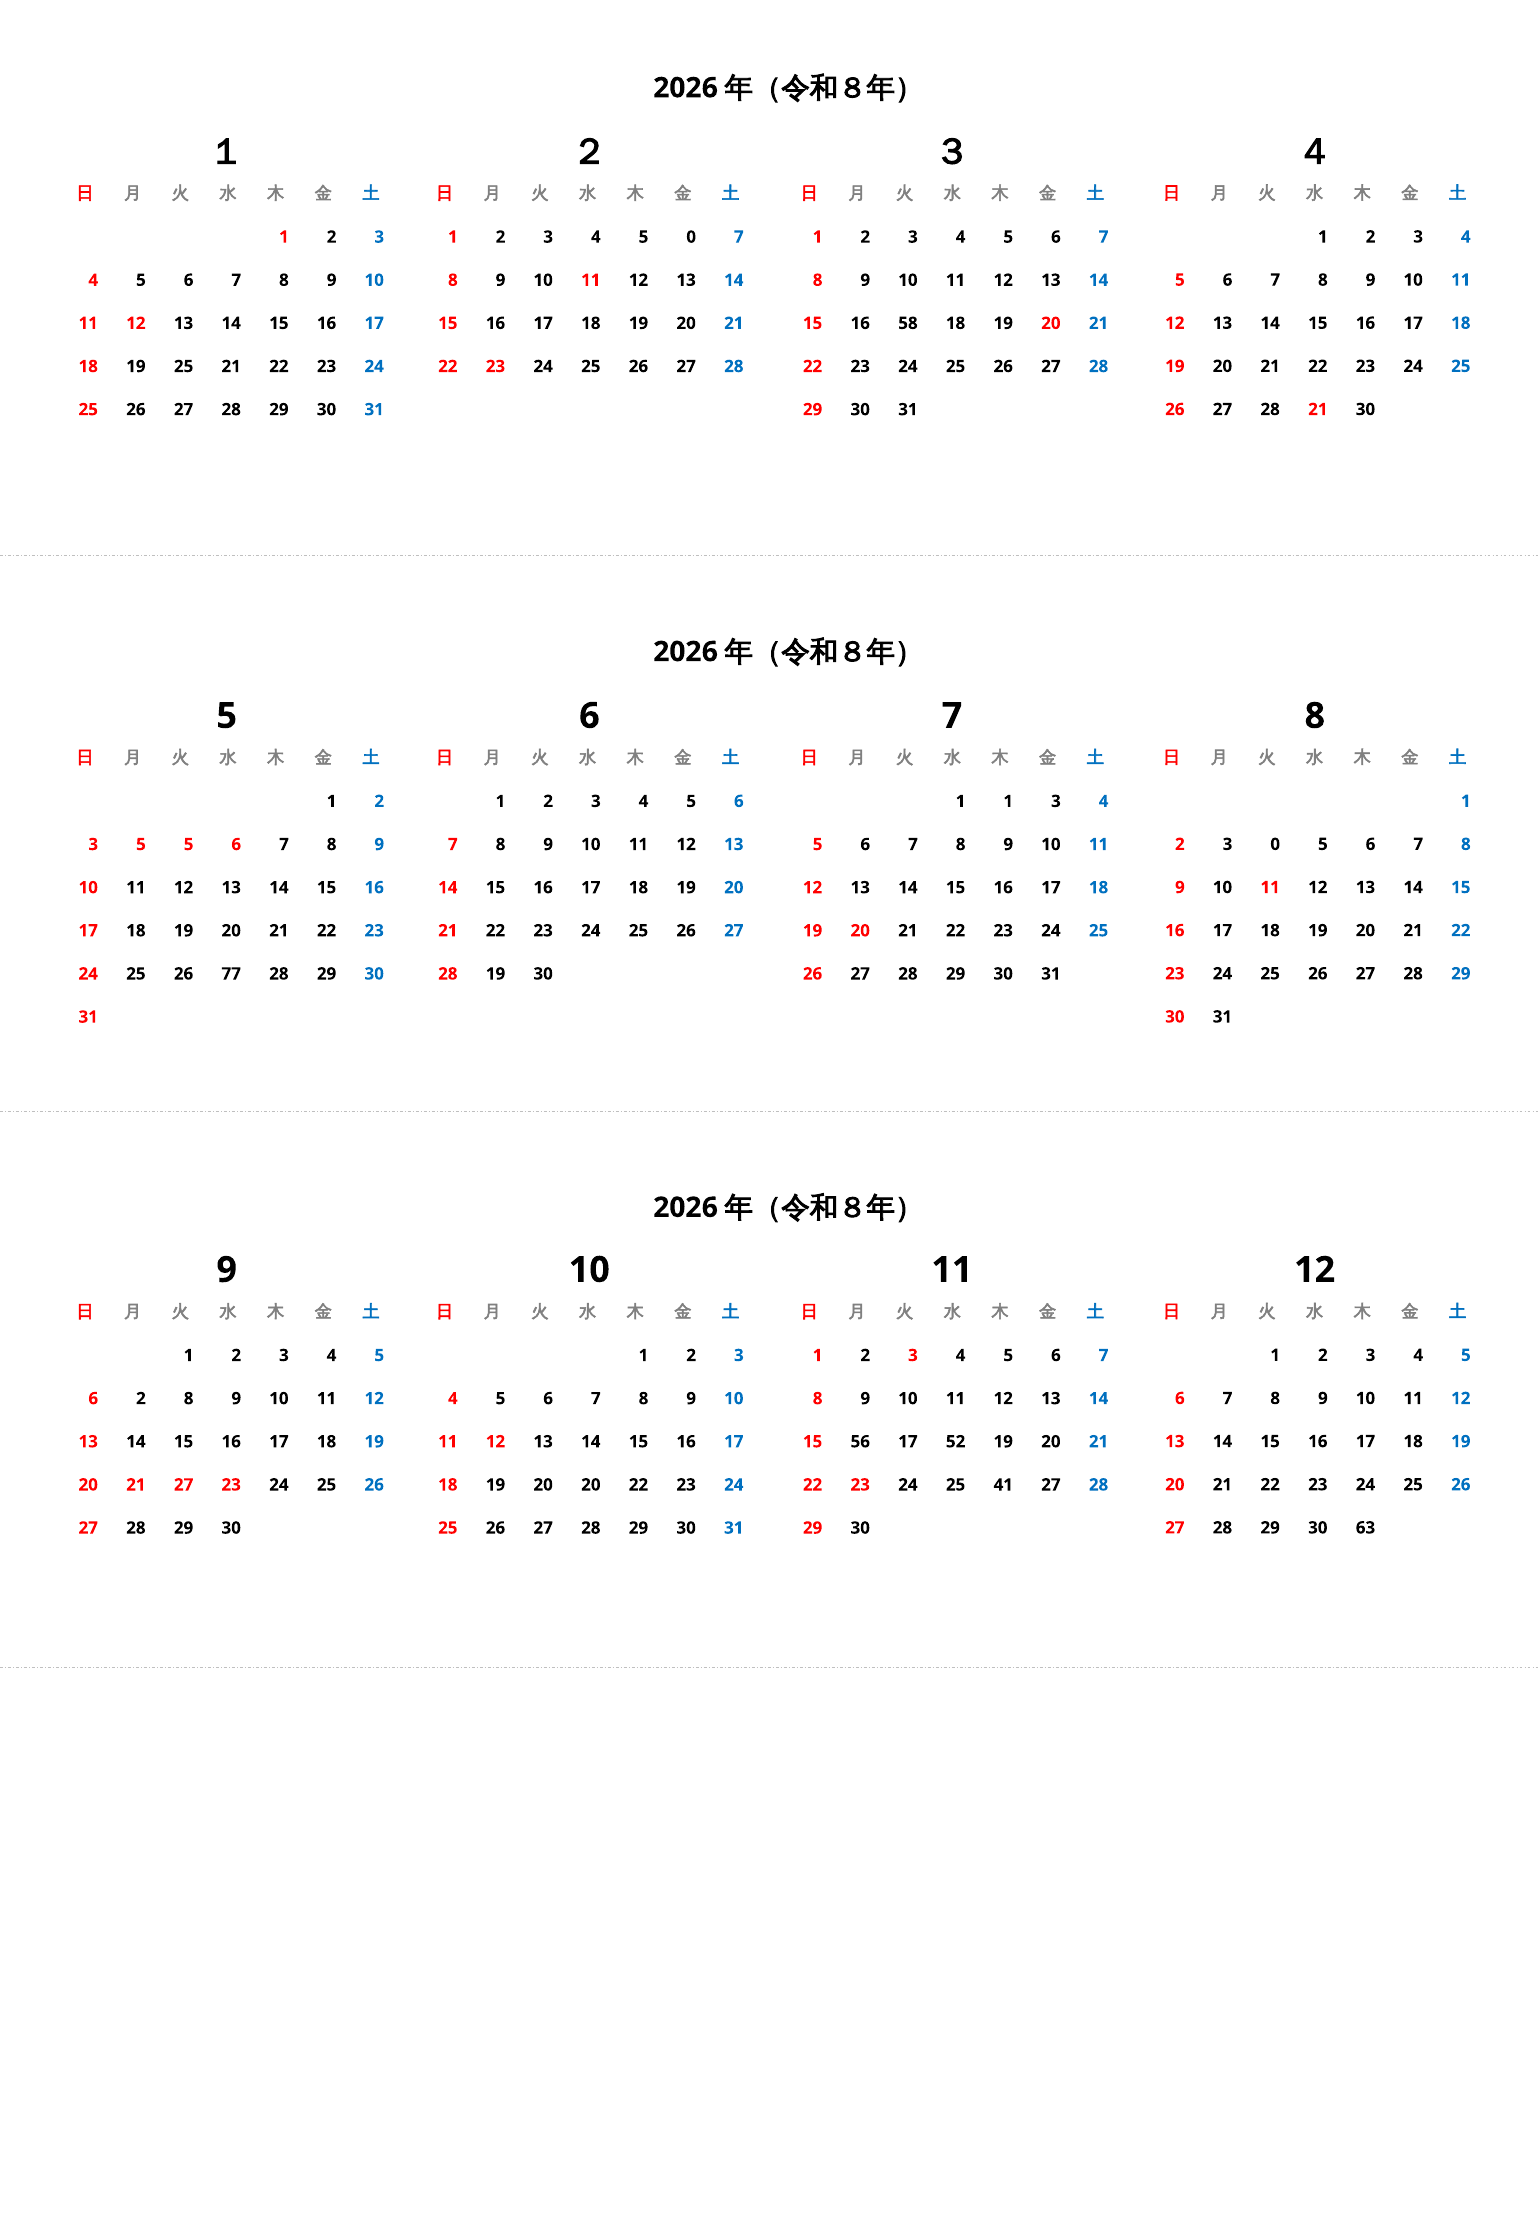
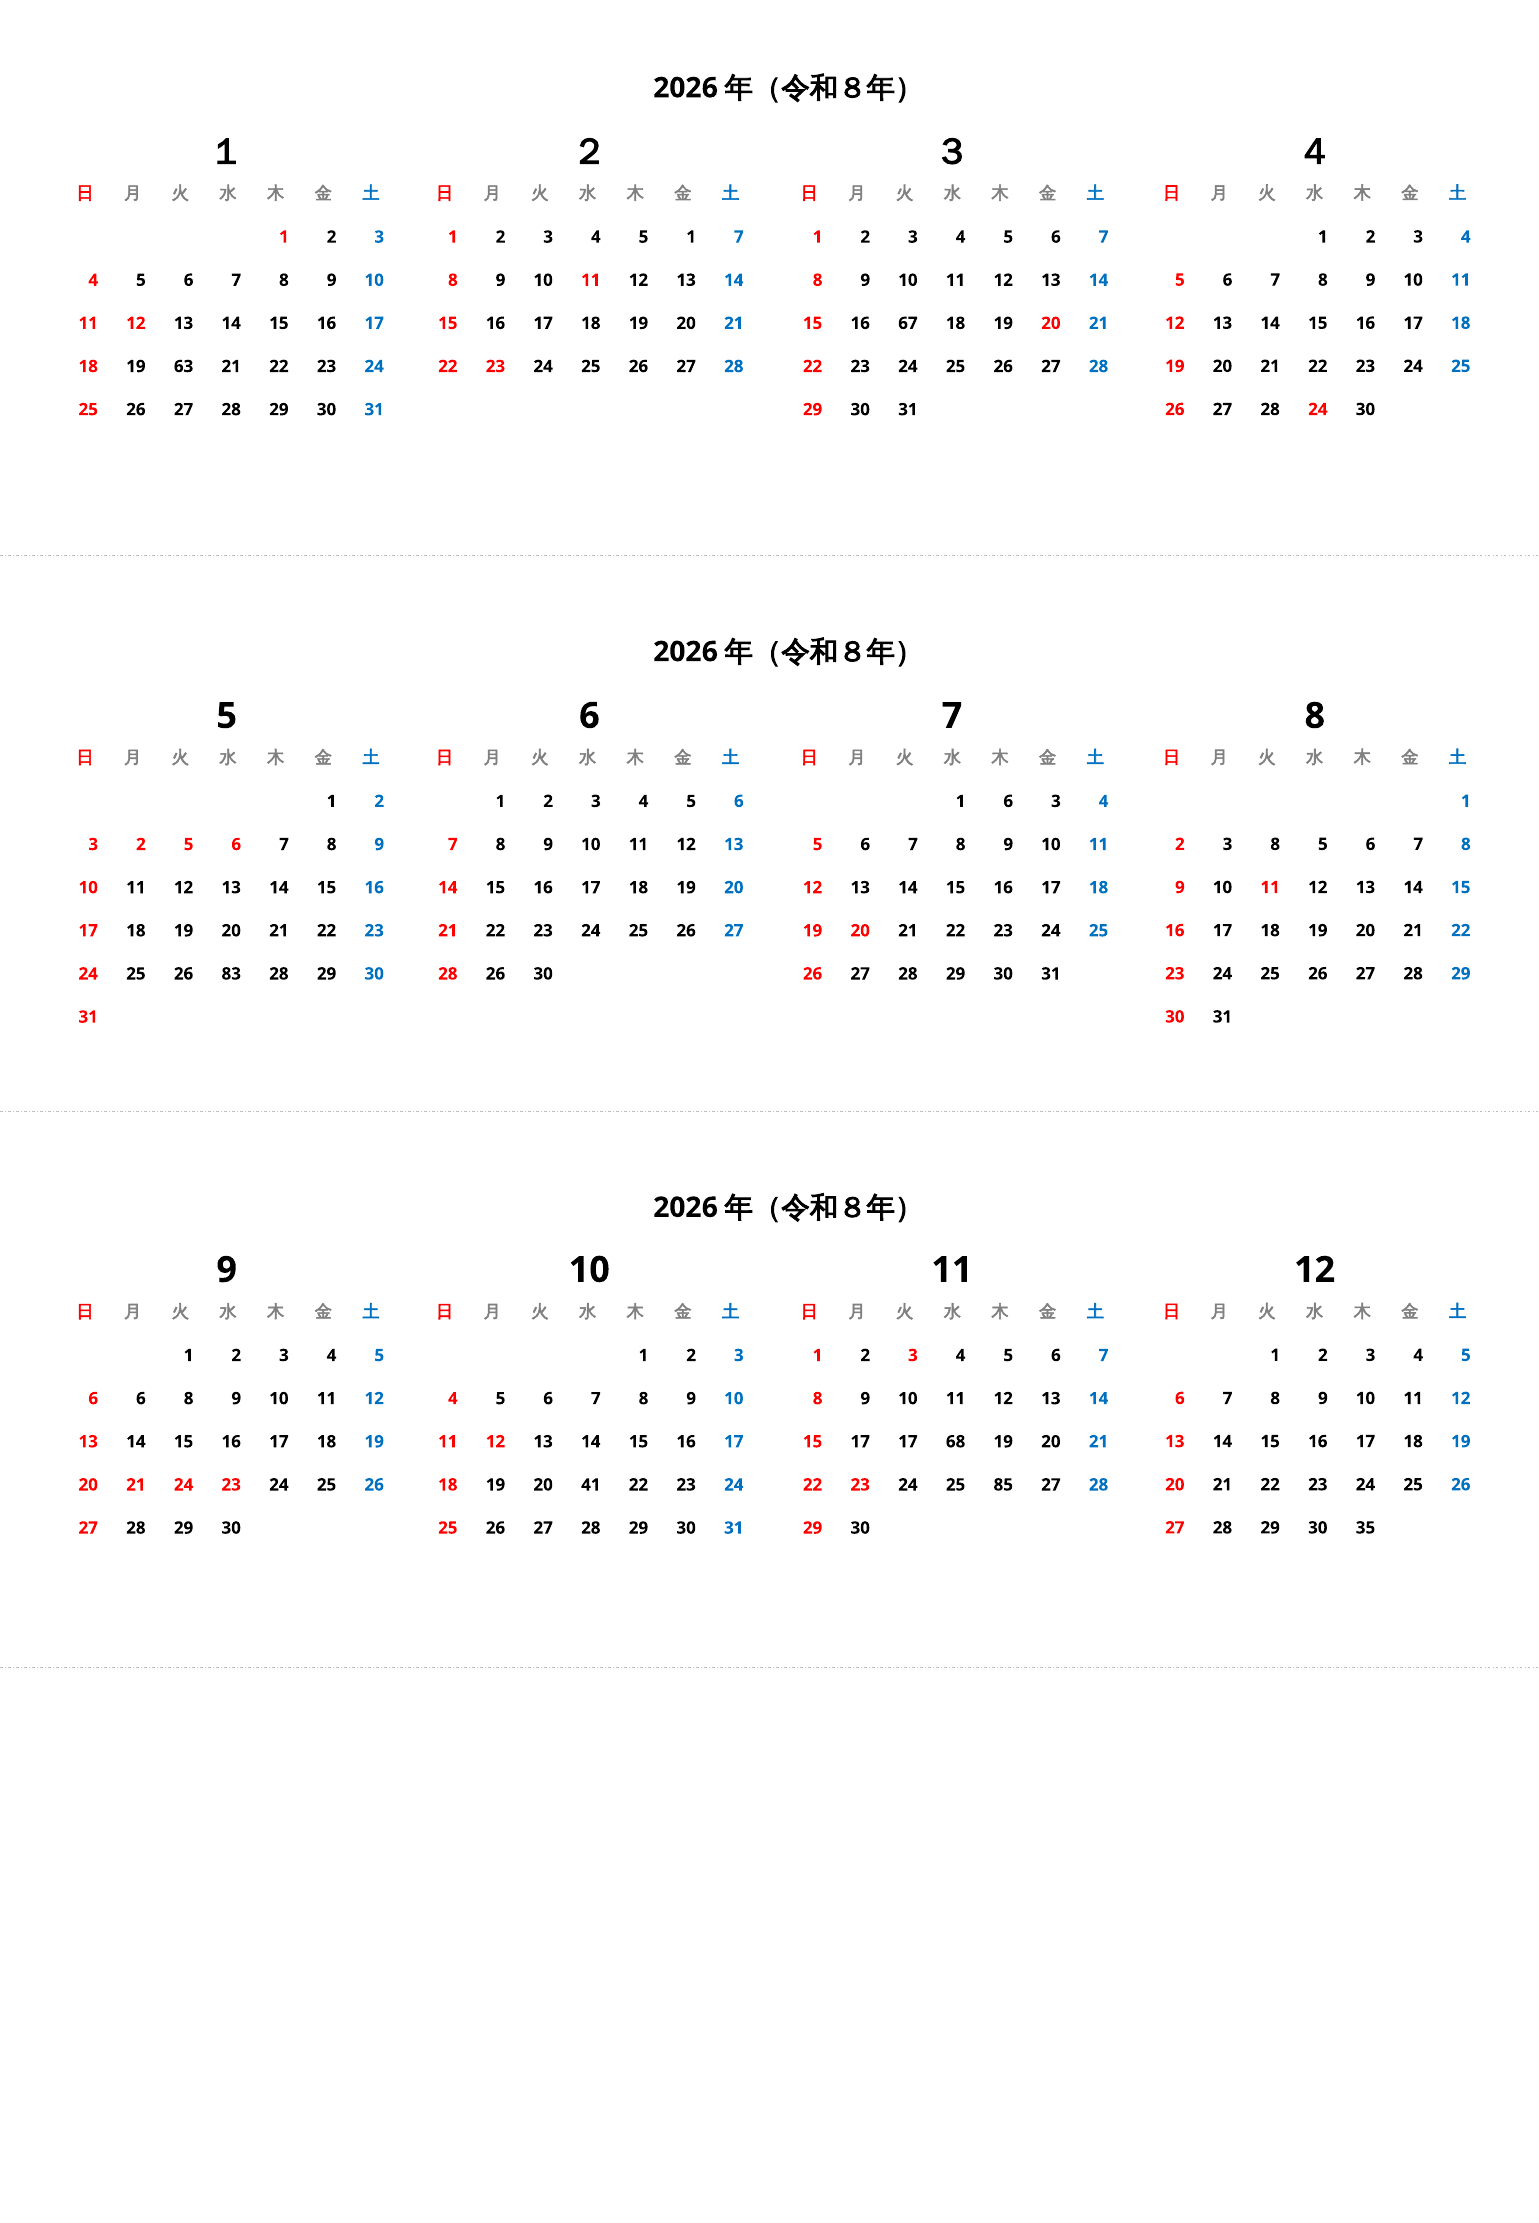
5 0: 0 -> 1
58: 58 -> 67
19 25: 25 -> 63
28 21: 21 -> 24
1 1: 1 -> 6
3 5: 5 -> 2
3 0: 0 -> 8
77: 77 -> 83
28 19: 19 -> 26
6 2: 2 -> 6
15 56: 56 -> 17
52: 52 -> 68
21 27: 27 -> 24
20 20: 20 -> 41
41: 41 -> 85
63: 63 -> 35
